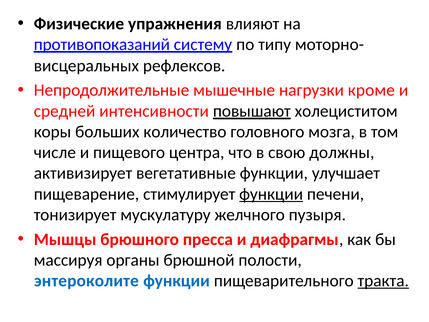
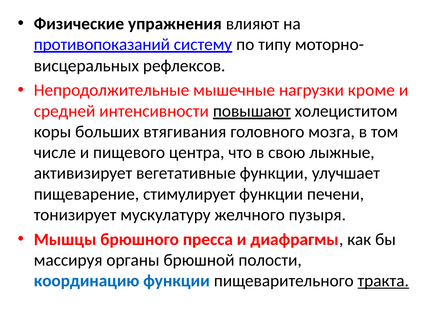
количество: количество -> втягивания
должны: должны -> лыжные
функции at (271, 194) underline: present -> none
энтероколите: энтероколите -> координацию
